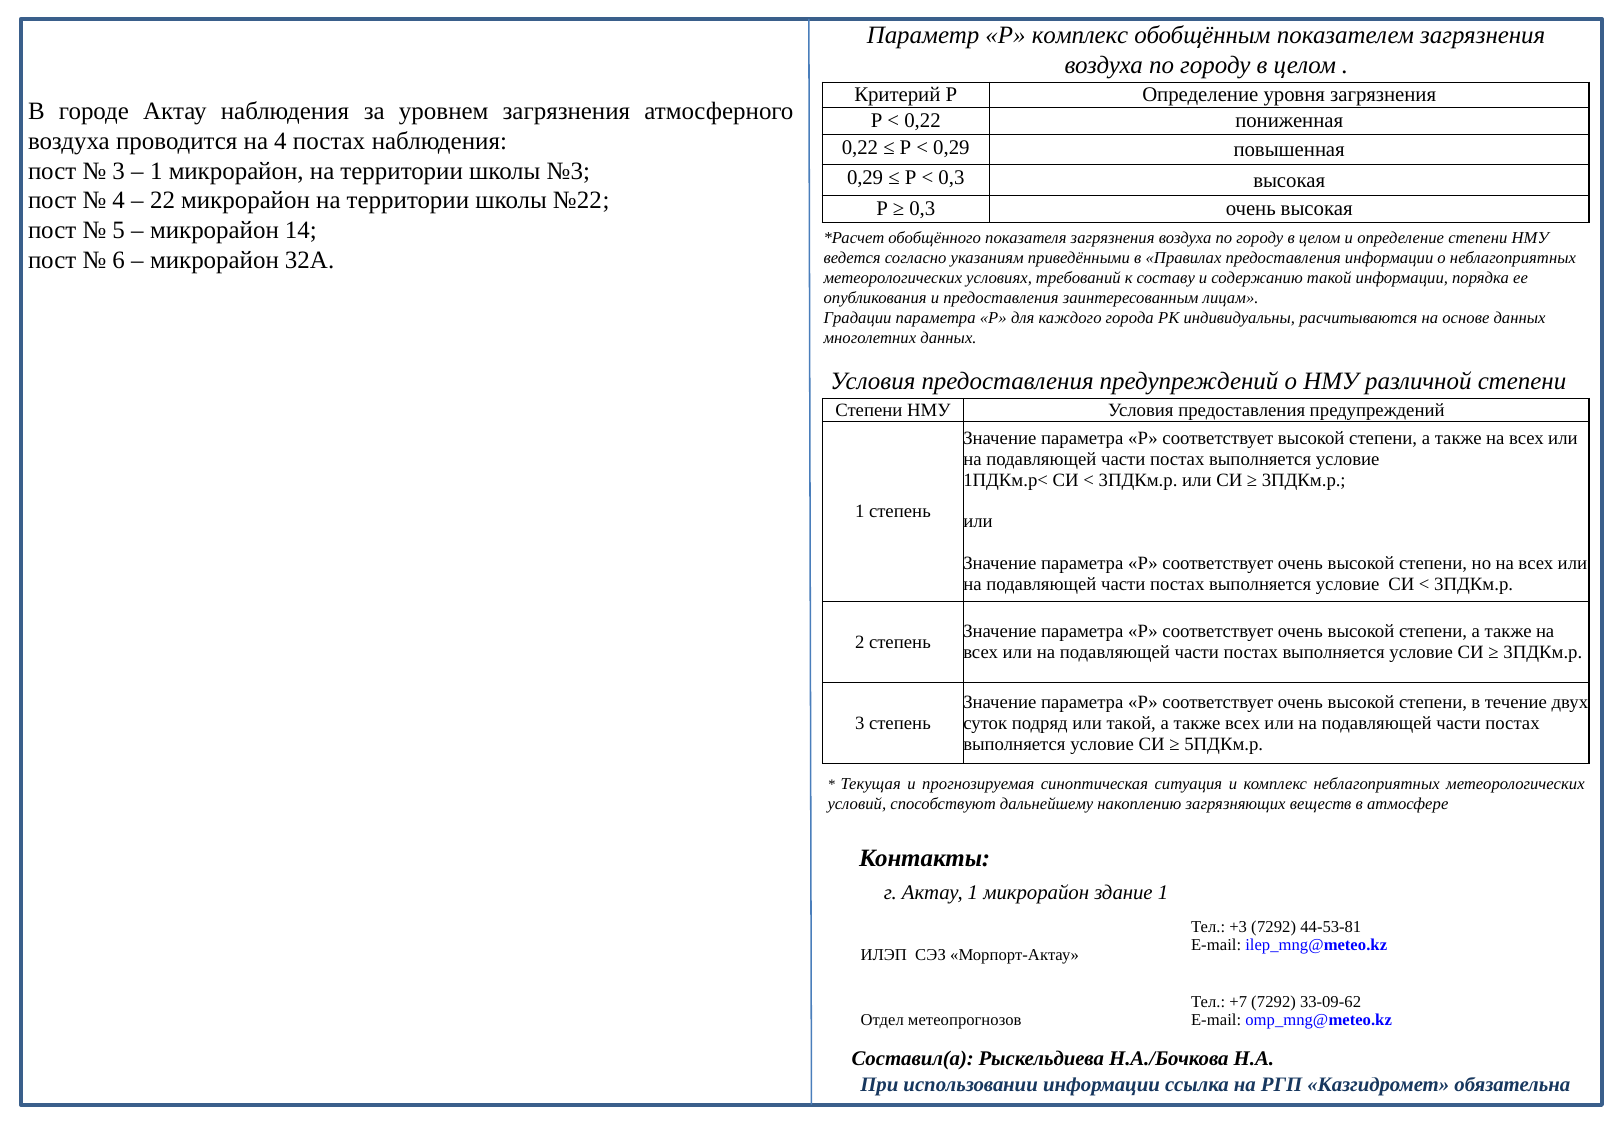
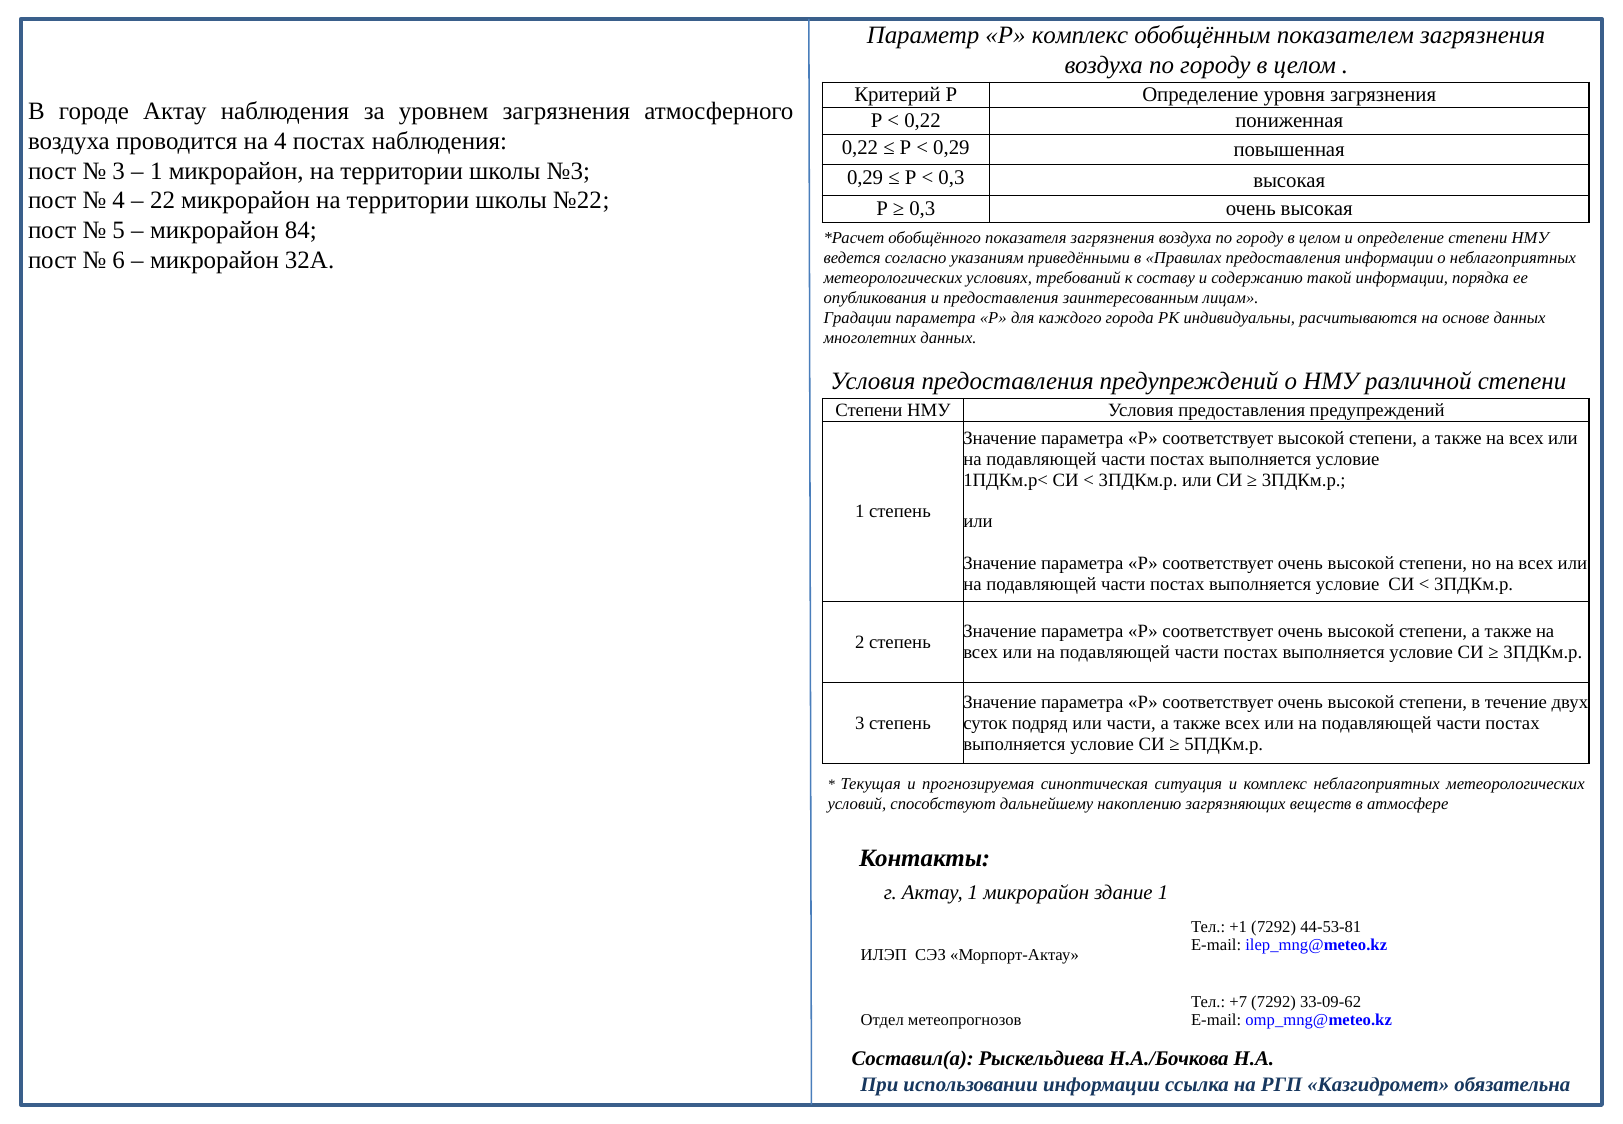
14: 14 -> 84
или такой: такой -> части
+3: +3 -> +1
